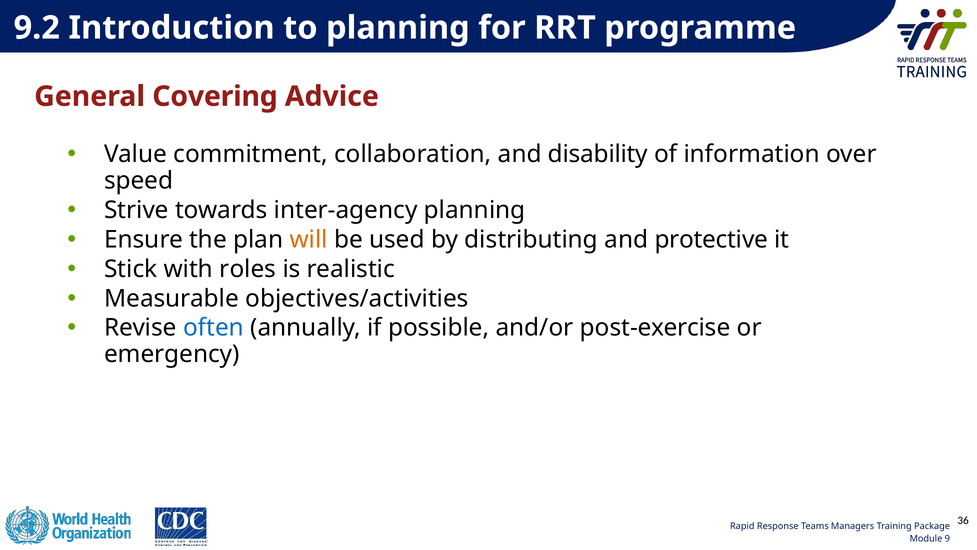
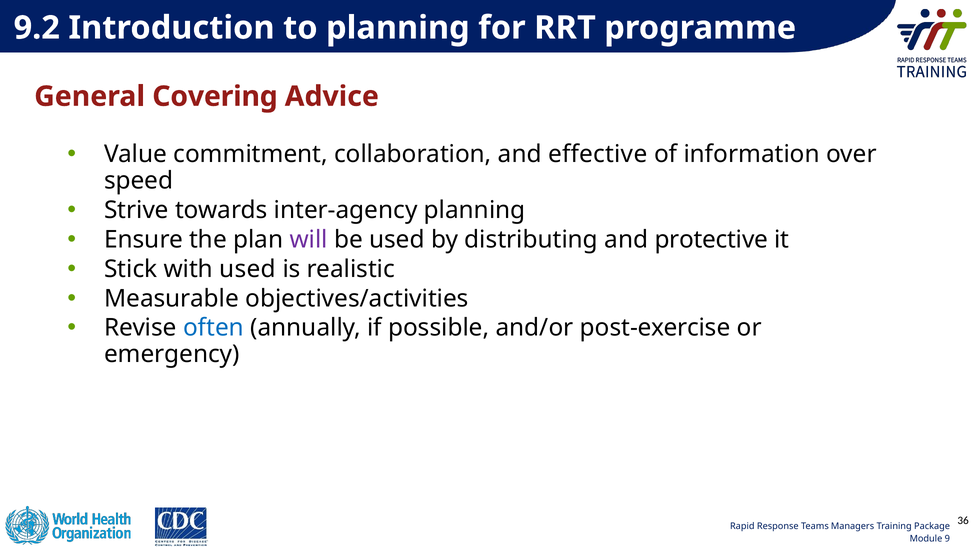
disability: disability -> effective
will colour: orange -> purple
with roles: roles -> used
